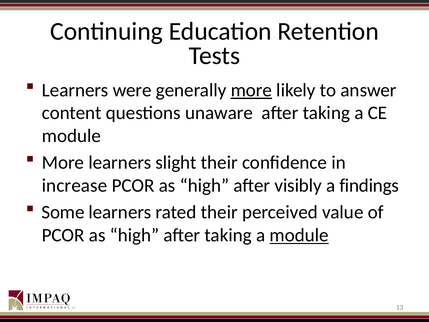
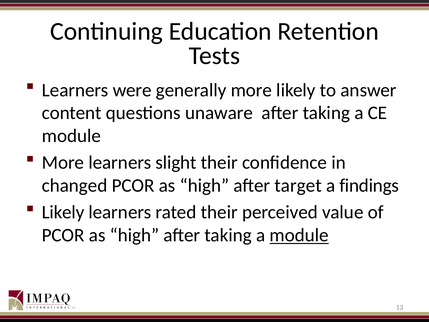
more at (251, 90) underline: present -> none
increase: increase -> changed
visibly: visibly -> target
Some at (63, 212): Some -> Likely
